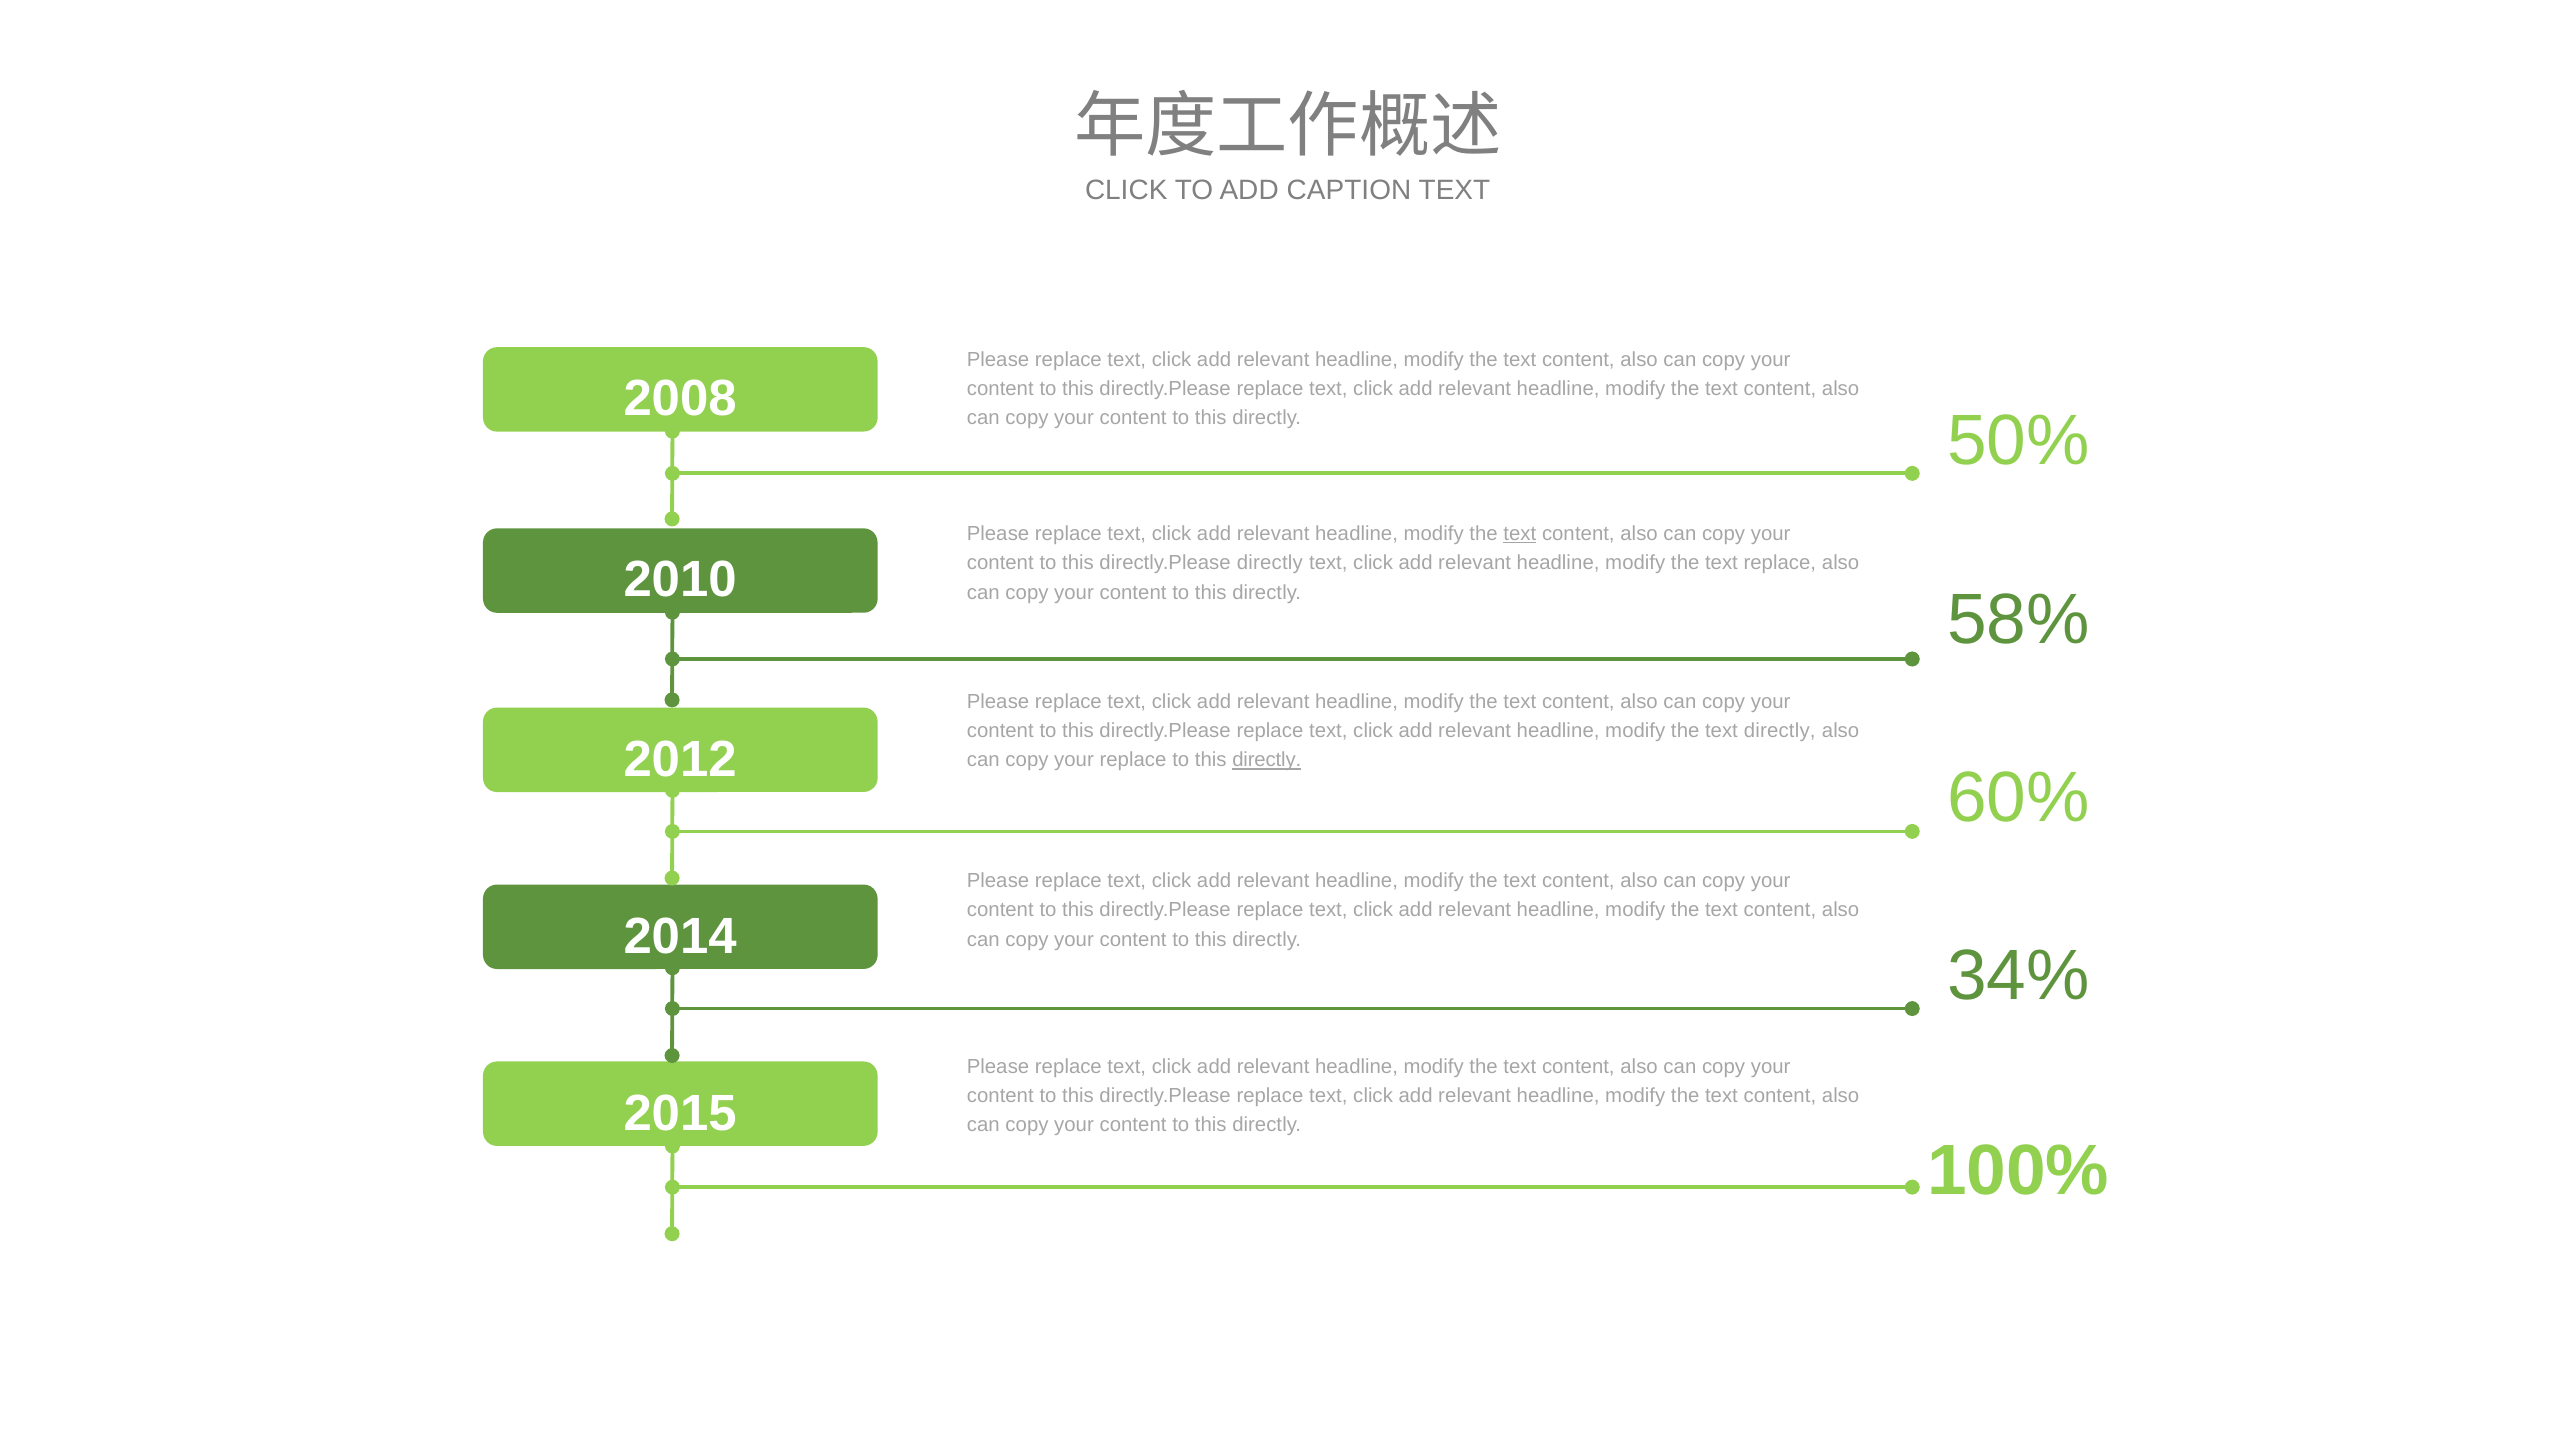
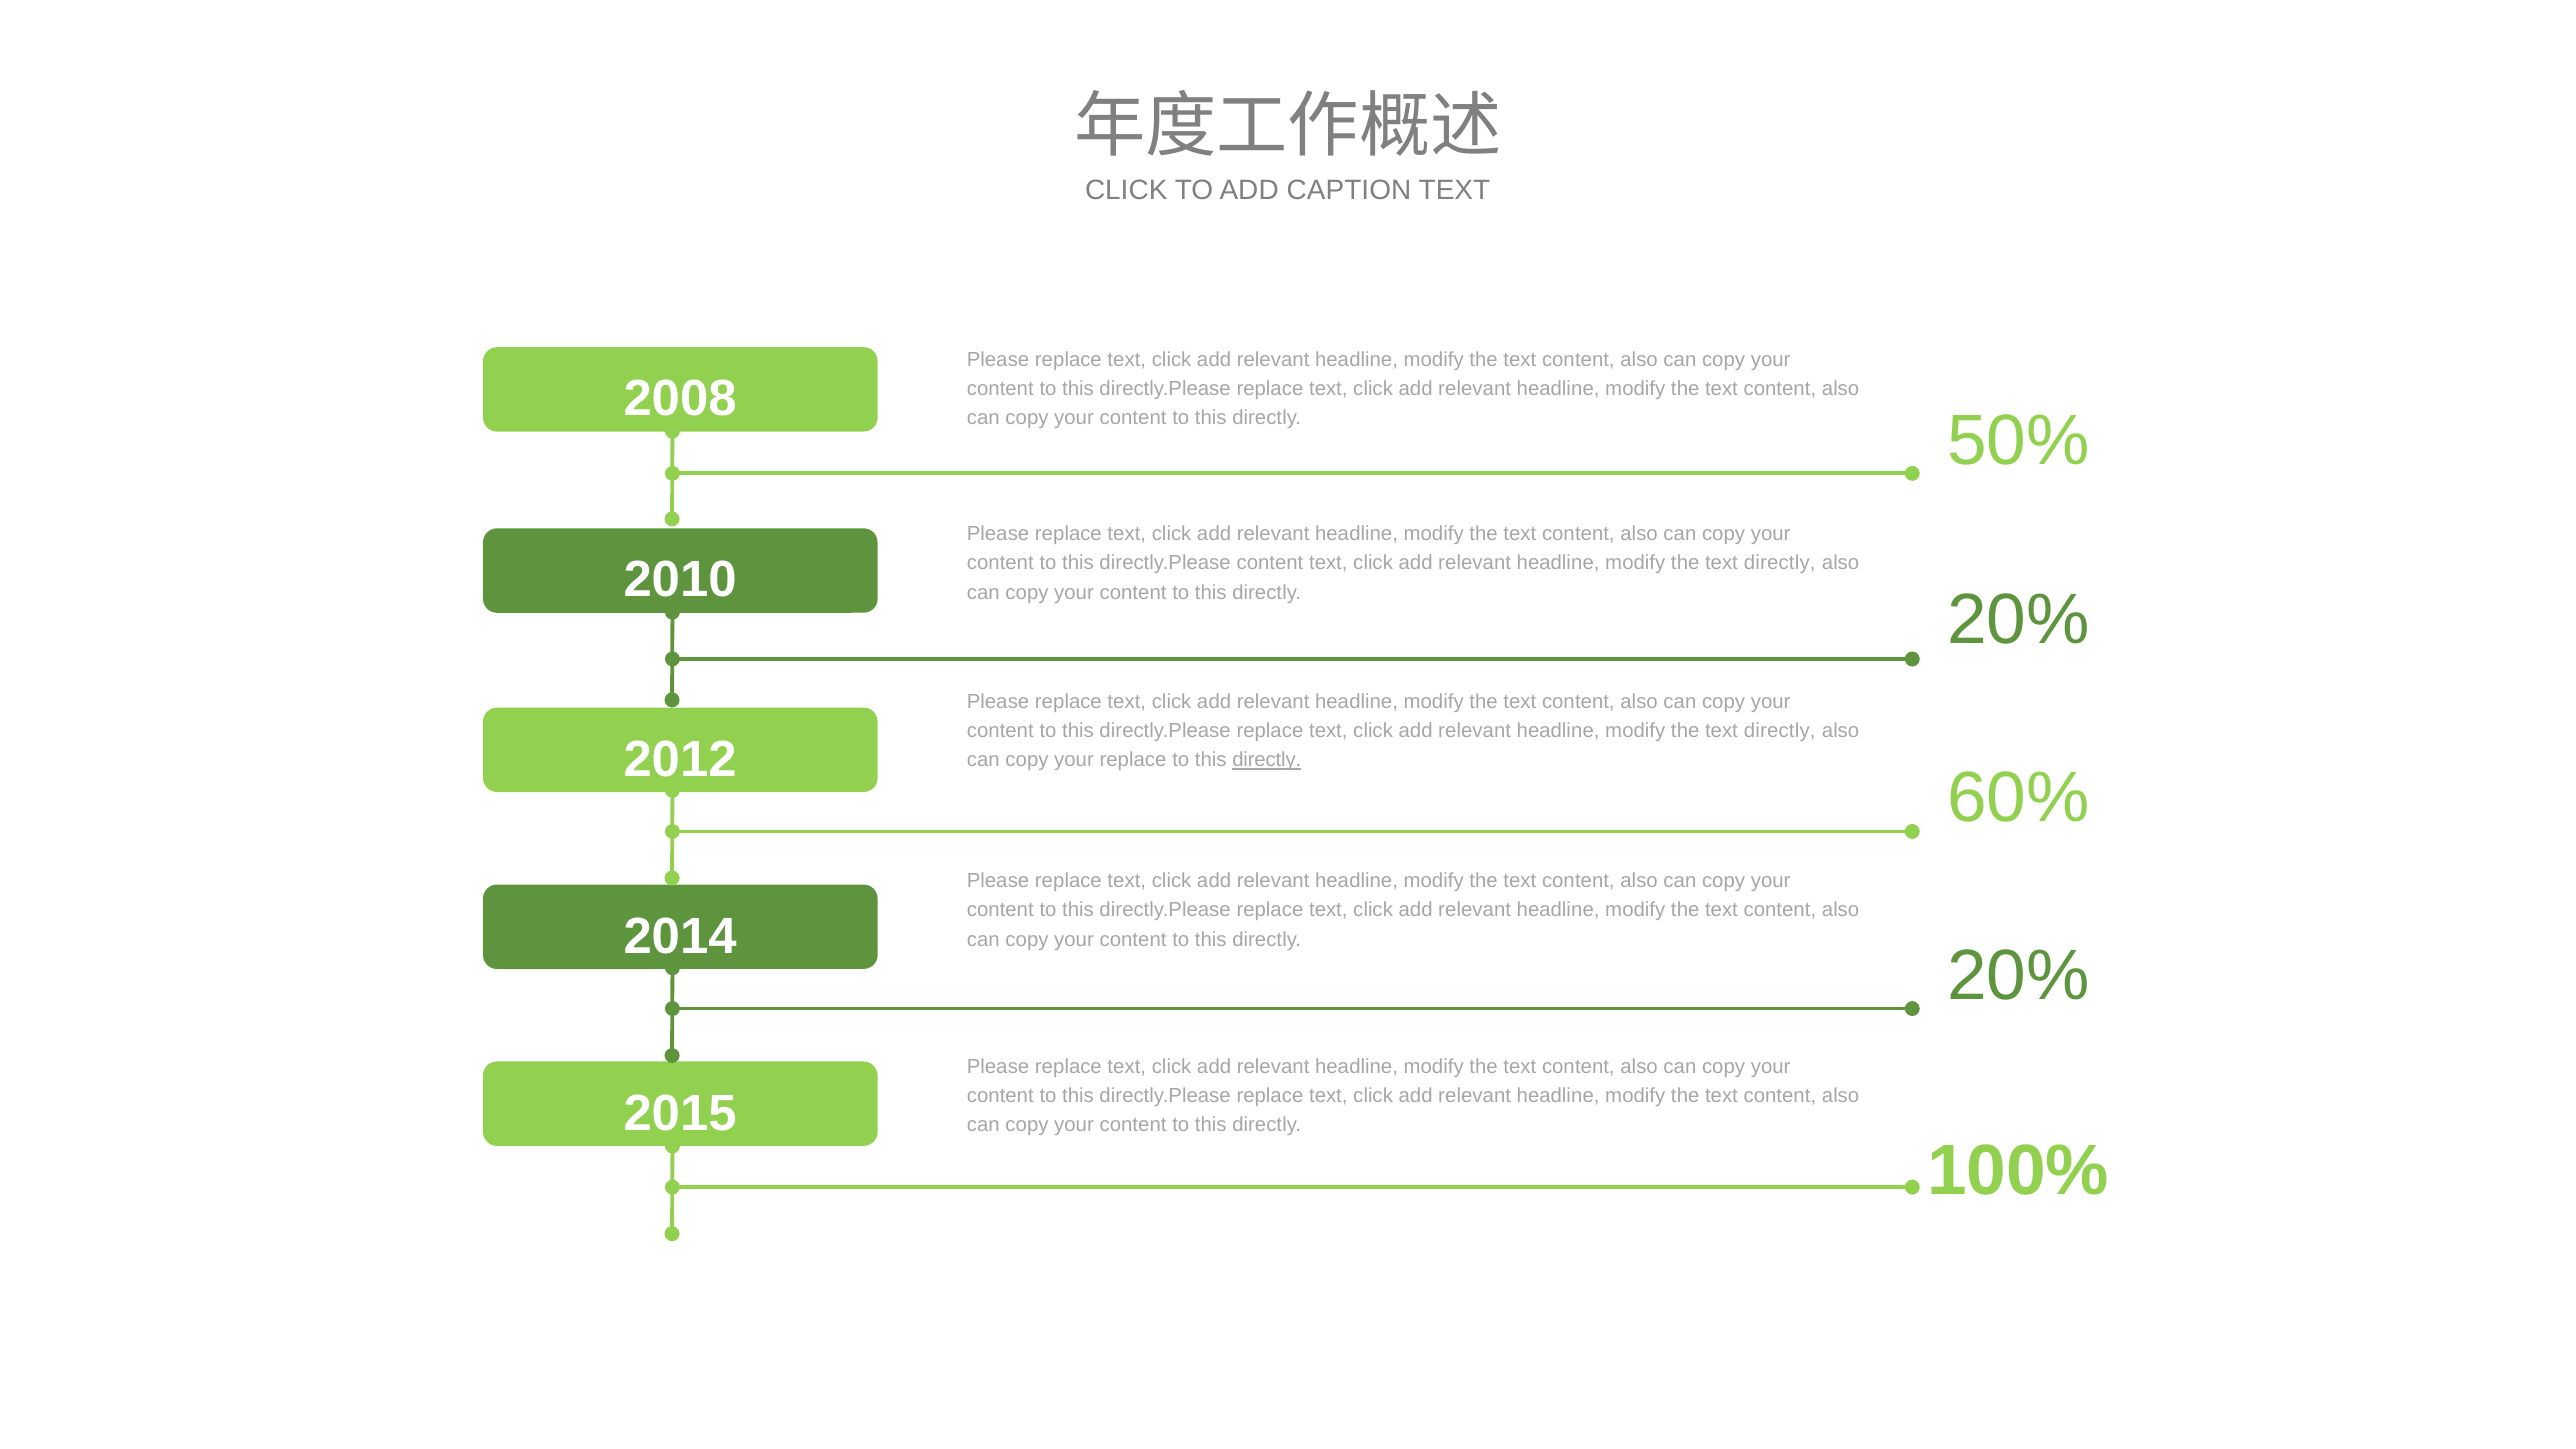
text at (1520, 534) underline: present -> none
directly.Please directly: directly -> content
replace at (1780, 563): replace -> directly
58% at (2018, 619): 58% -> 20%
34% at (2018, 976): 34% -> 20%
